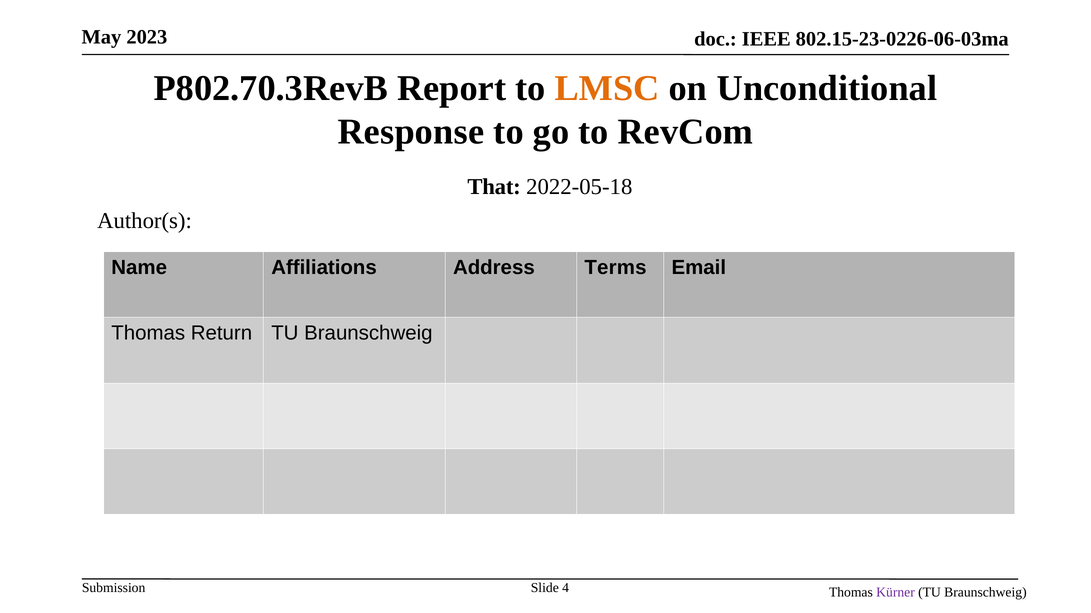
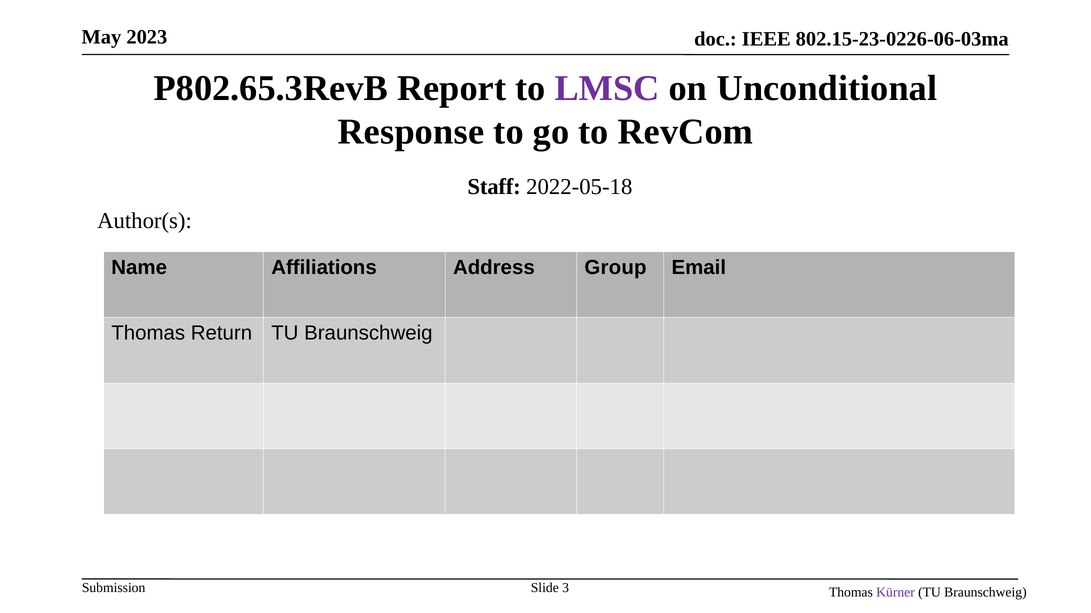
P802.70.3RevB: P802.70.3RevB -> P802.65.3RevB
LMSC colour: orange -> purple
That: That -> Staff
Terms: Terms -> Group
4: 4 -> 3
